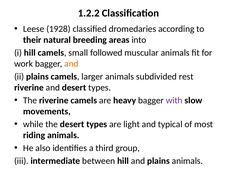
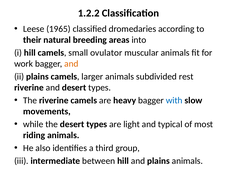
1928: 1928 -> 1965
followed: followed -> ovulator
with colour: purple -> blue
